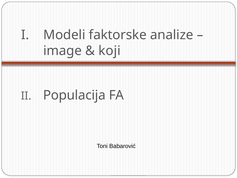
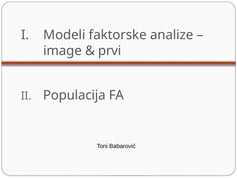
koji: koji -> prvi
